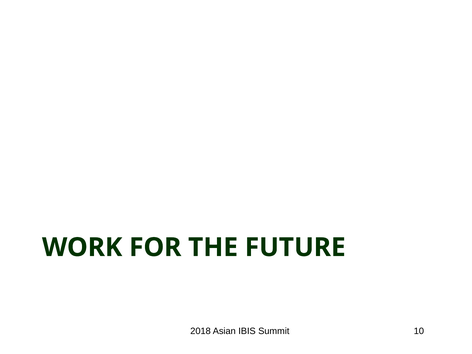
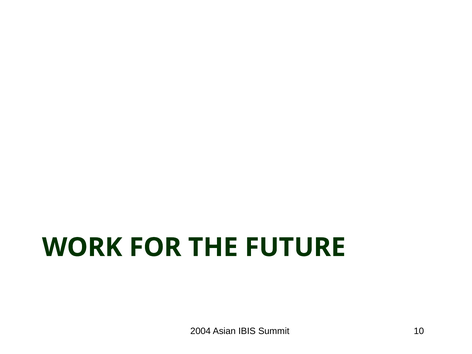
2018: 2018 -> 2004
